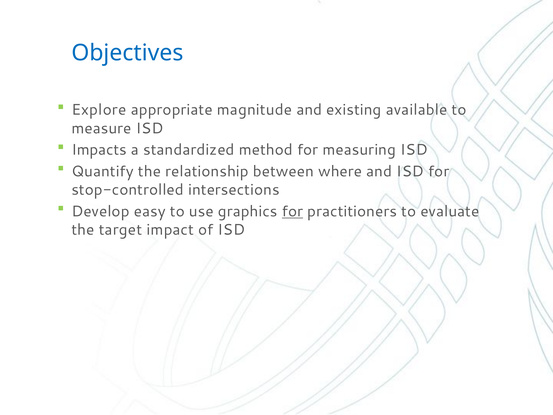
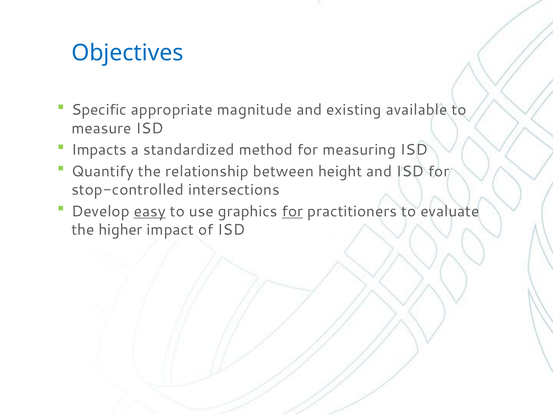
Explore: Explore -> Specific
where: where -> height
easy underline: none -> present
target: target -> higher
